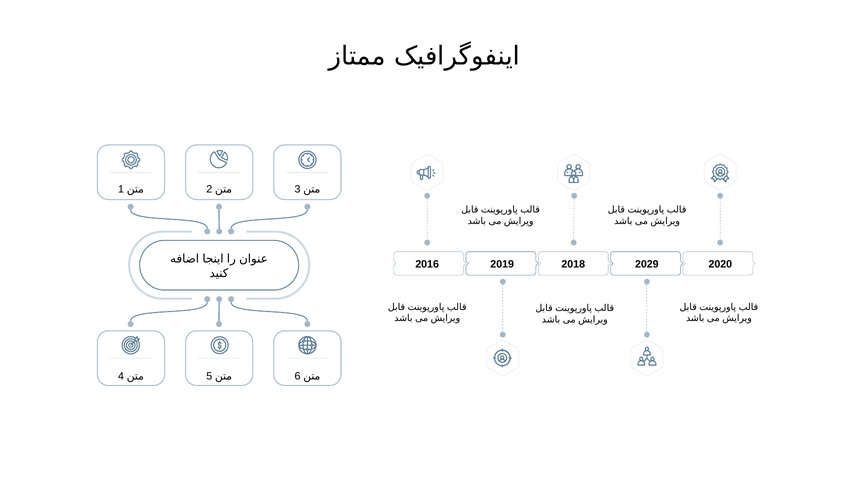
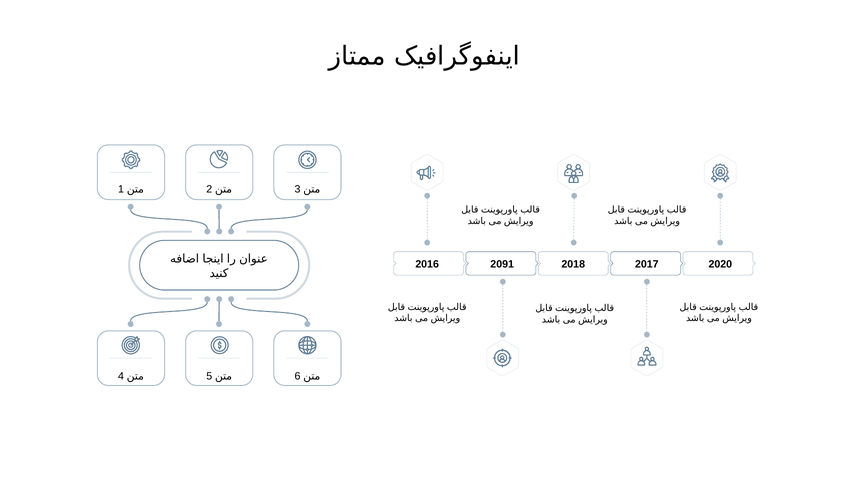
2019: 2019 -> 2091
2029: 2029 -> 2017
